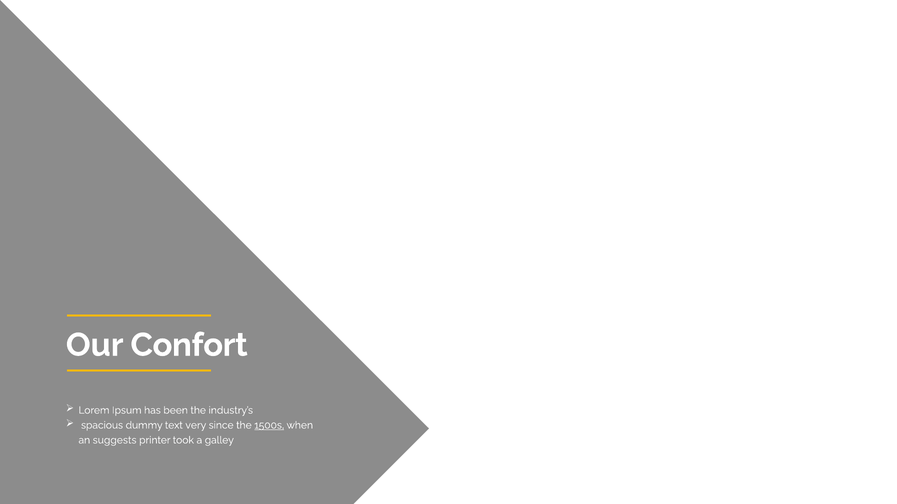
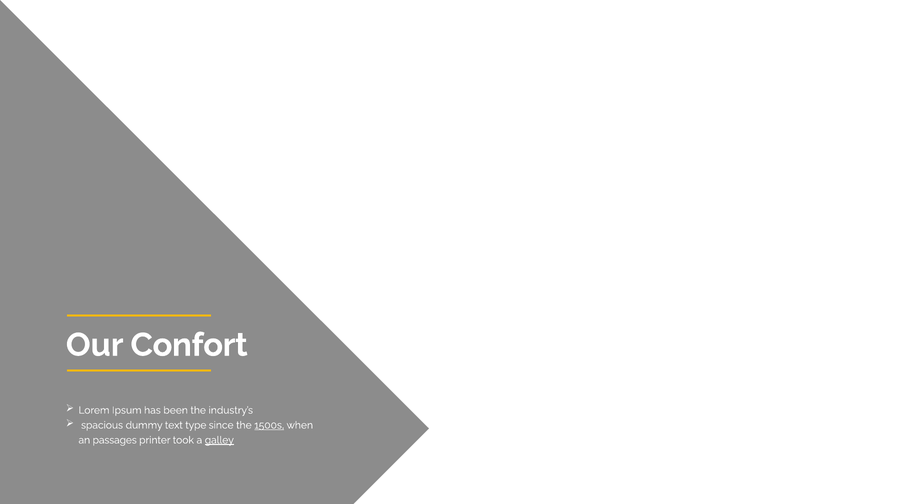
very: very -> type
suggests: suggests -> passages
galley underline: none -> present
